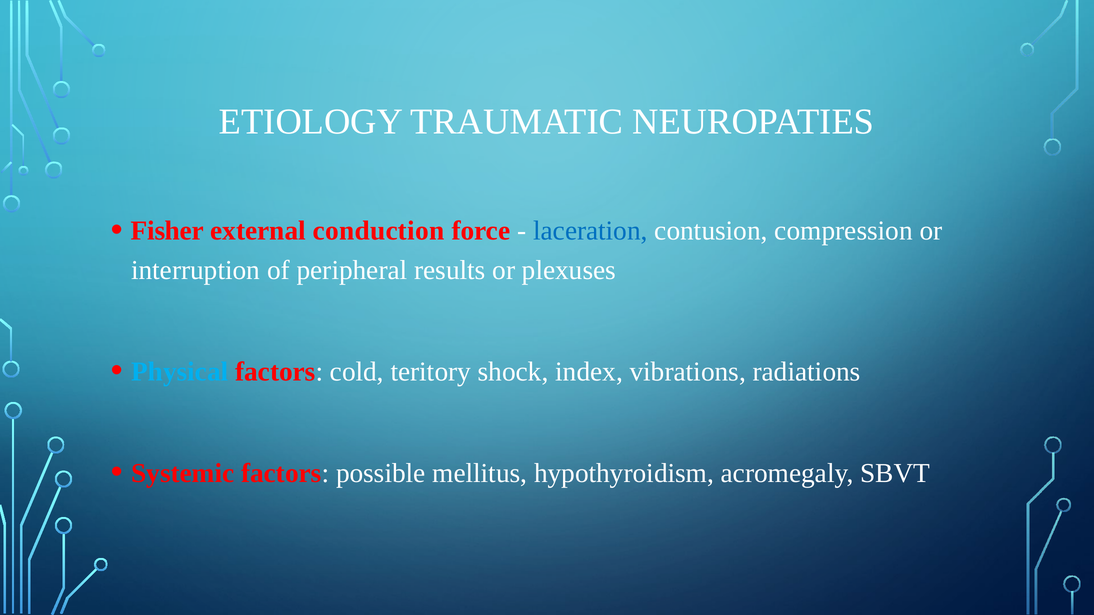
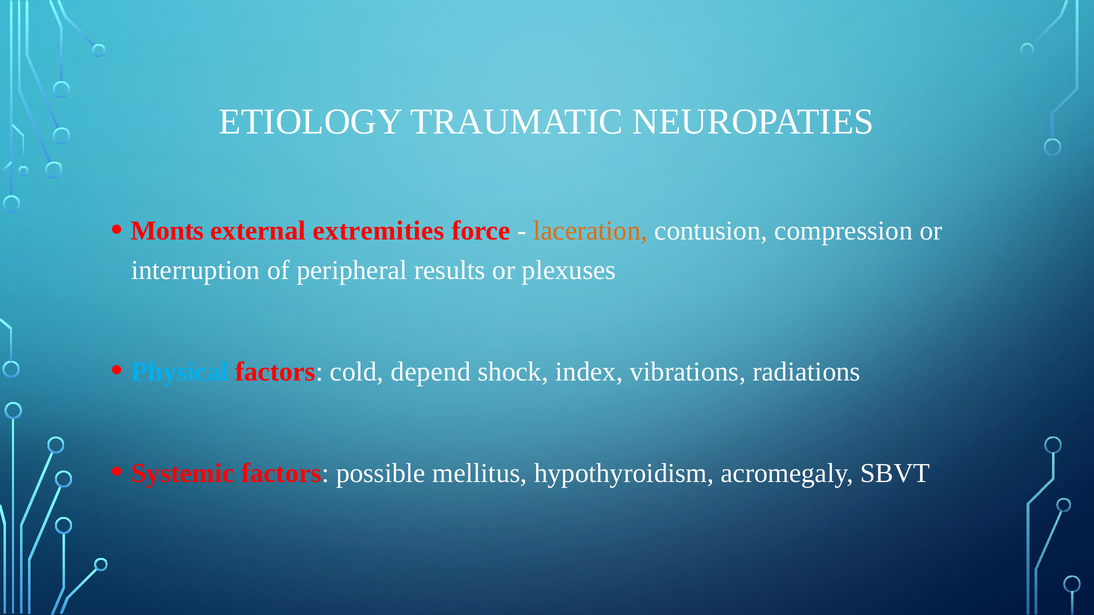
Fisher: Fisher -> Monts
conduction: conduction -> extremities
laceration colour: blue -> orange
teritory: teritory -> depend
